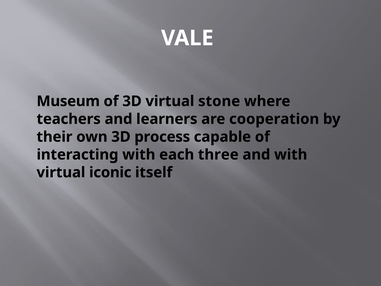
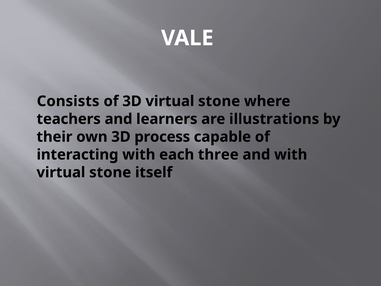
Museum: Museum -> Consists
cooperation: cooperation -> illustrations
iconic at (110, 172): iconic -> stone
